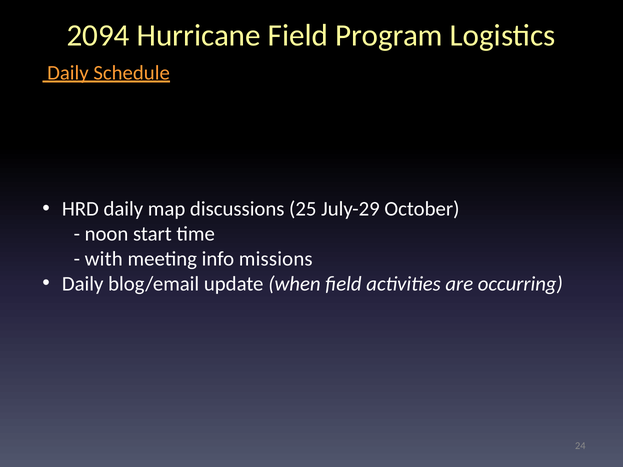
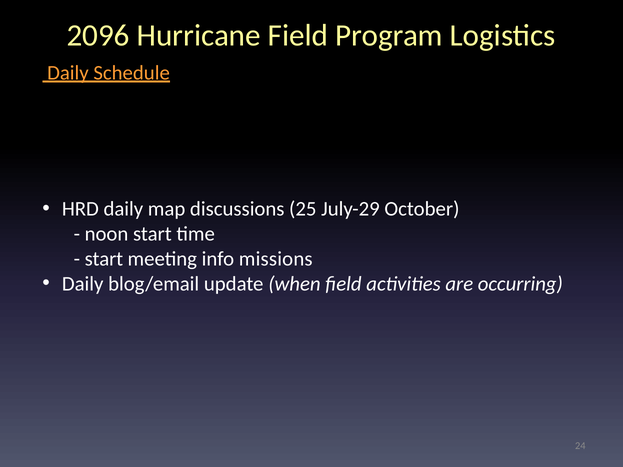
2094: 2094 -> 2096
with at (104, 259): with -> start
